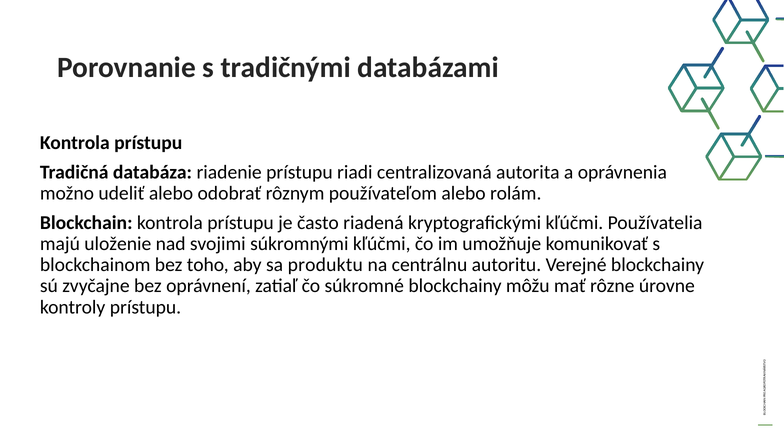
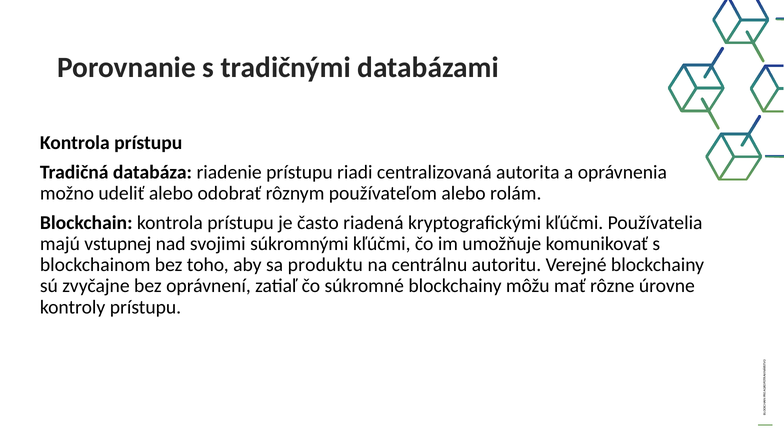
uloženie: uloženie -> vstupnej
